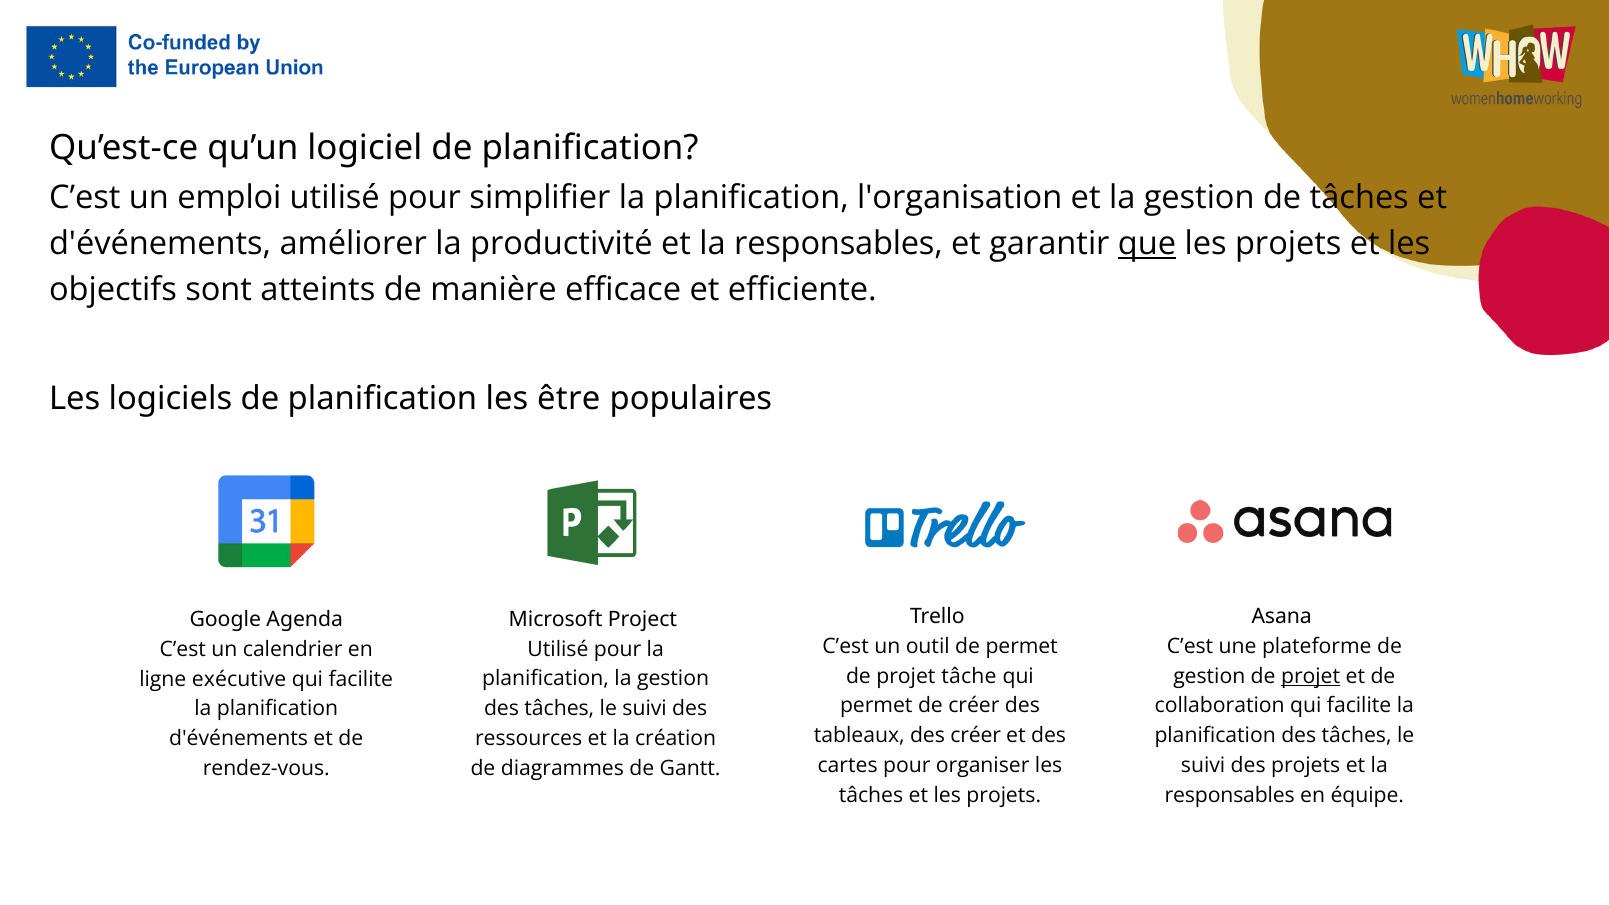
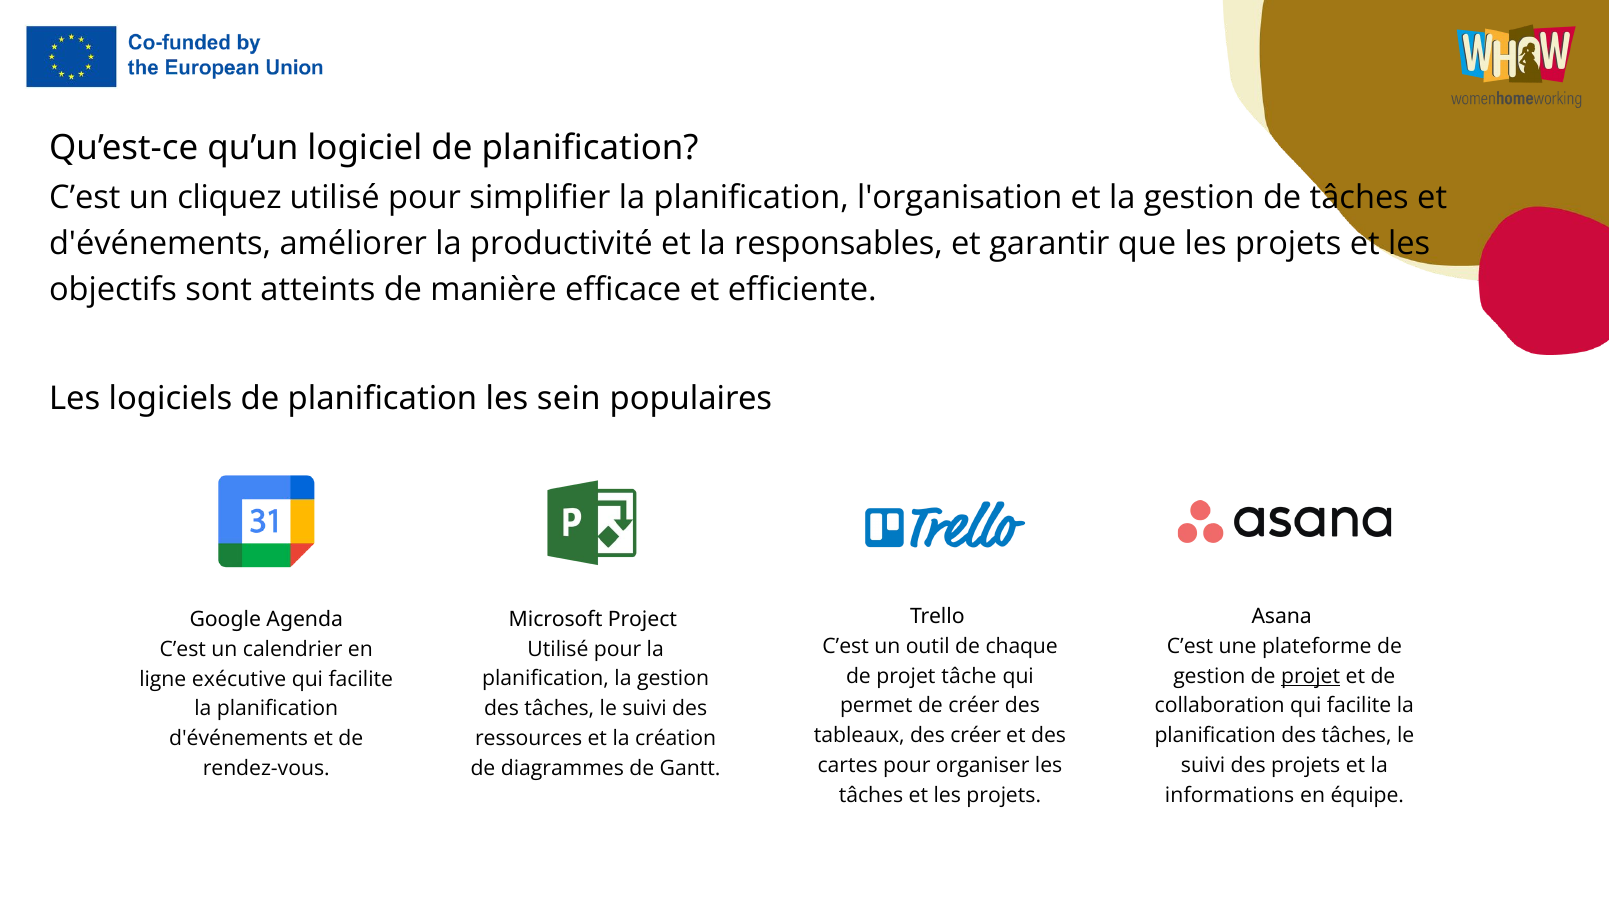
emploi: emploi -> cliquez
que underline: present -> none
être: être -> sein
de permet: permet -> chaque
responsables at (1230, 795): responsables -> informations
